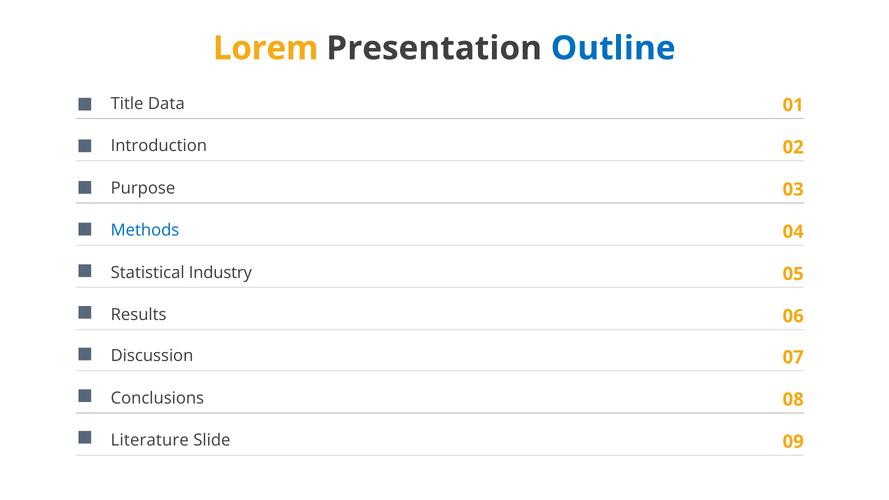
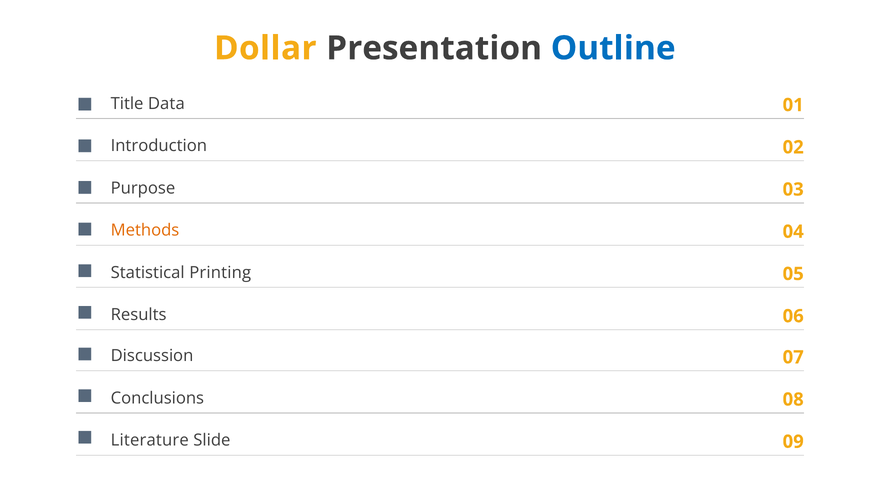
Lorem: Lorem -> Dollar
Methods colour: blue -> orange
Industry: Industry -> Printing
